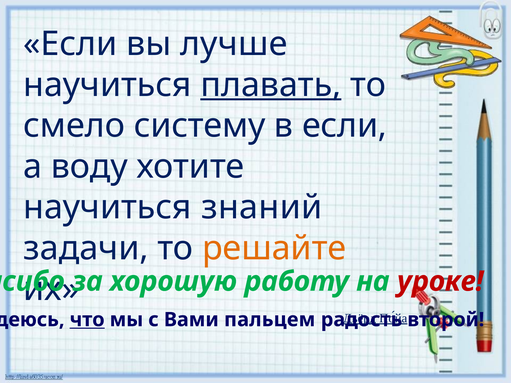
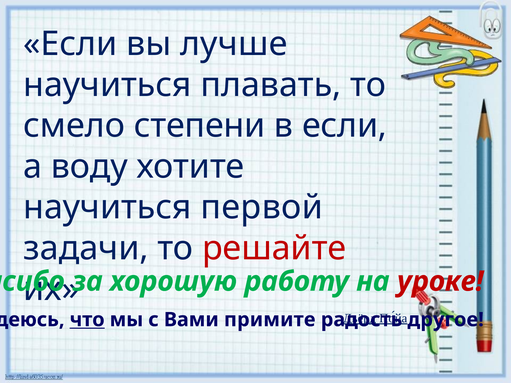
плавать underline: present -> none
систему: систему -> степени
знаний: знаний -> первой
решайте colour: orange -> red
пальцем: пальцем -> примите
второй: второй -> другое
